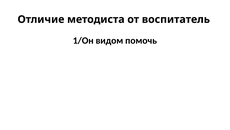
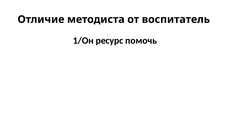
видом: видом -> ресурс
